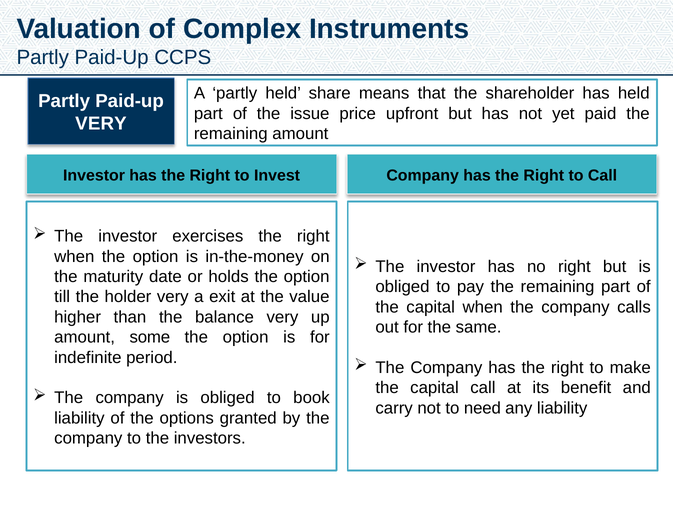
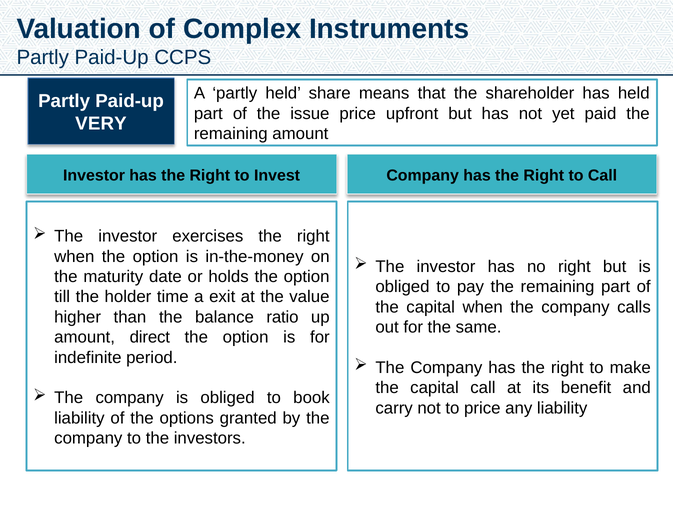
holder very: very -> time
balance very: very -> ratio
some: some -> direct
to need: need -> price
